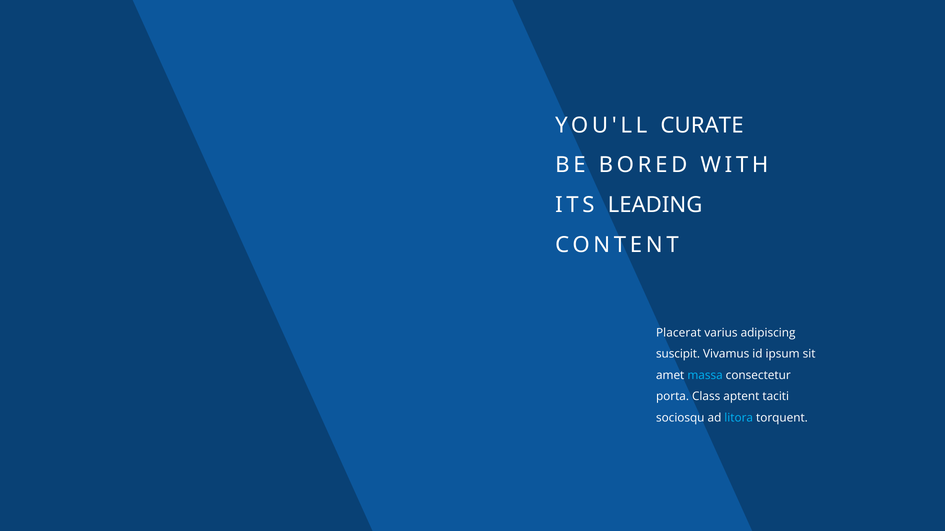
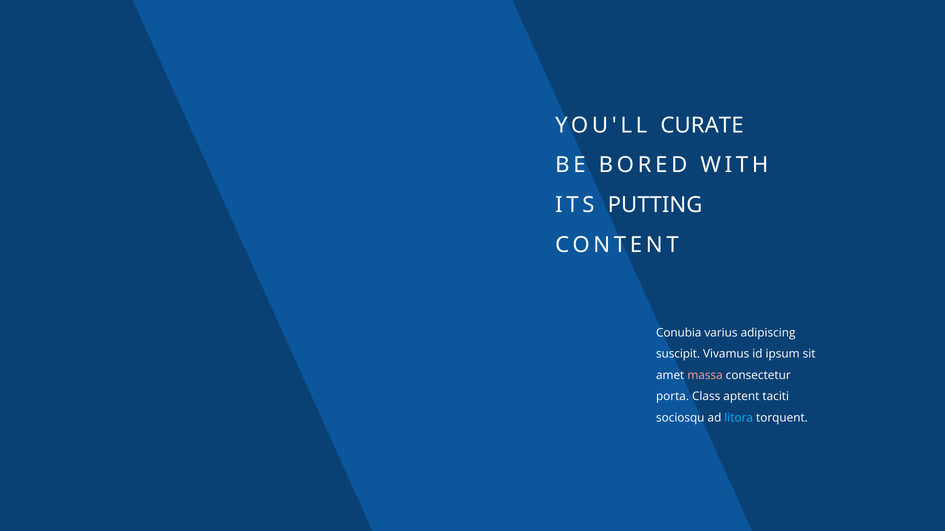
LEADING: LEADING -> PUTTING
Placerat: Placerat -> Conubia
massa colour: light blue -> pink
